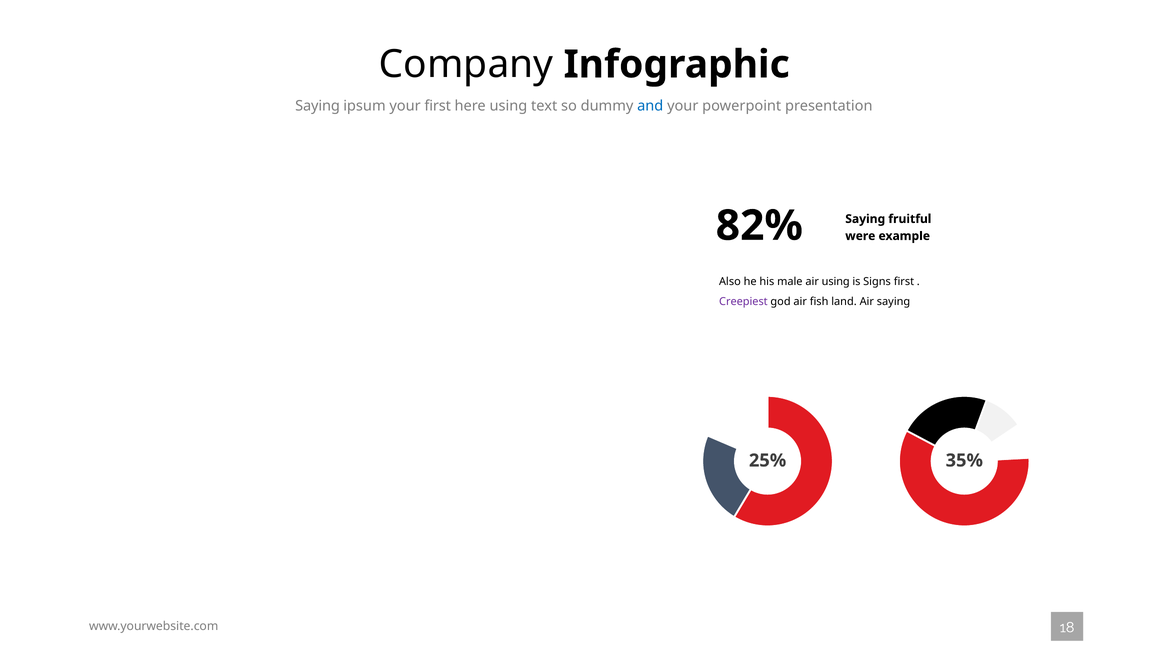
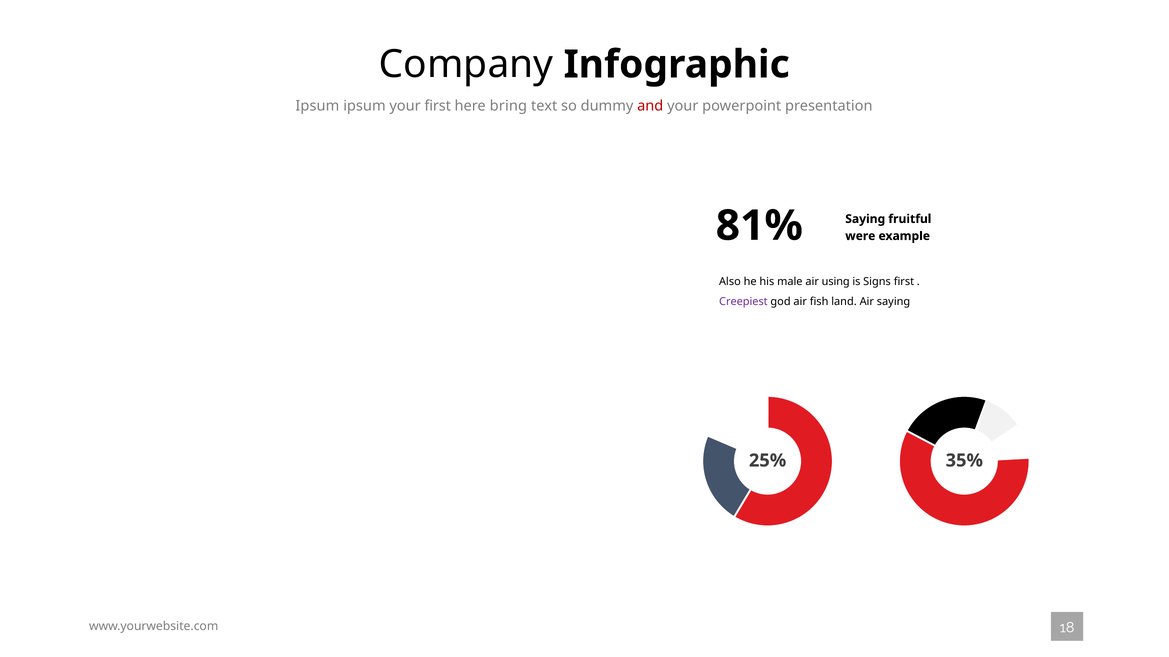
Saying at (318, 106): Saying -> Ipsum
here using: using -> bring
and colour: blue -> red
82%: 82% -> 81%
